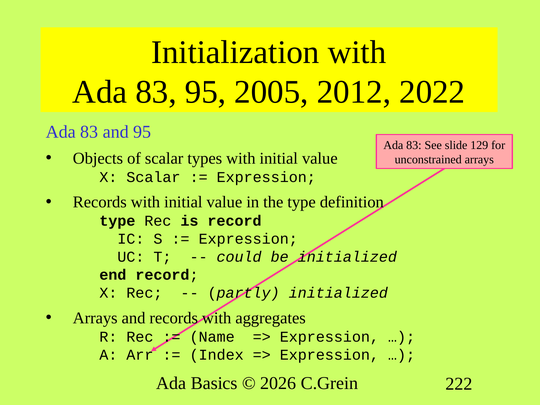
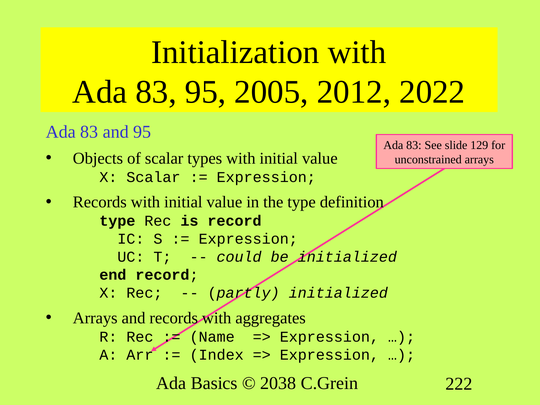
2026: 2026 -> 2038
